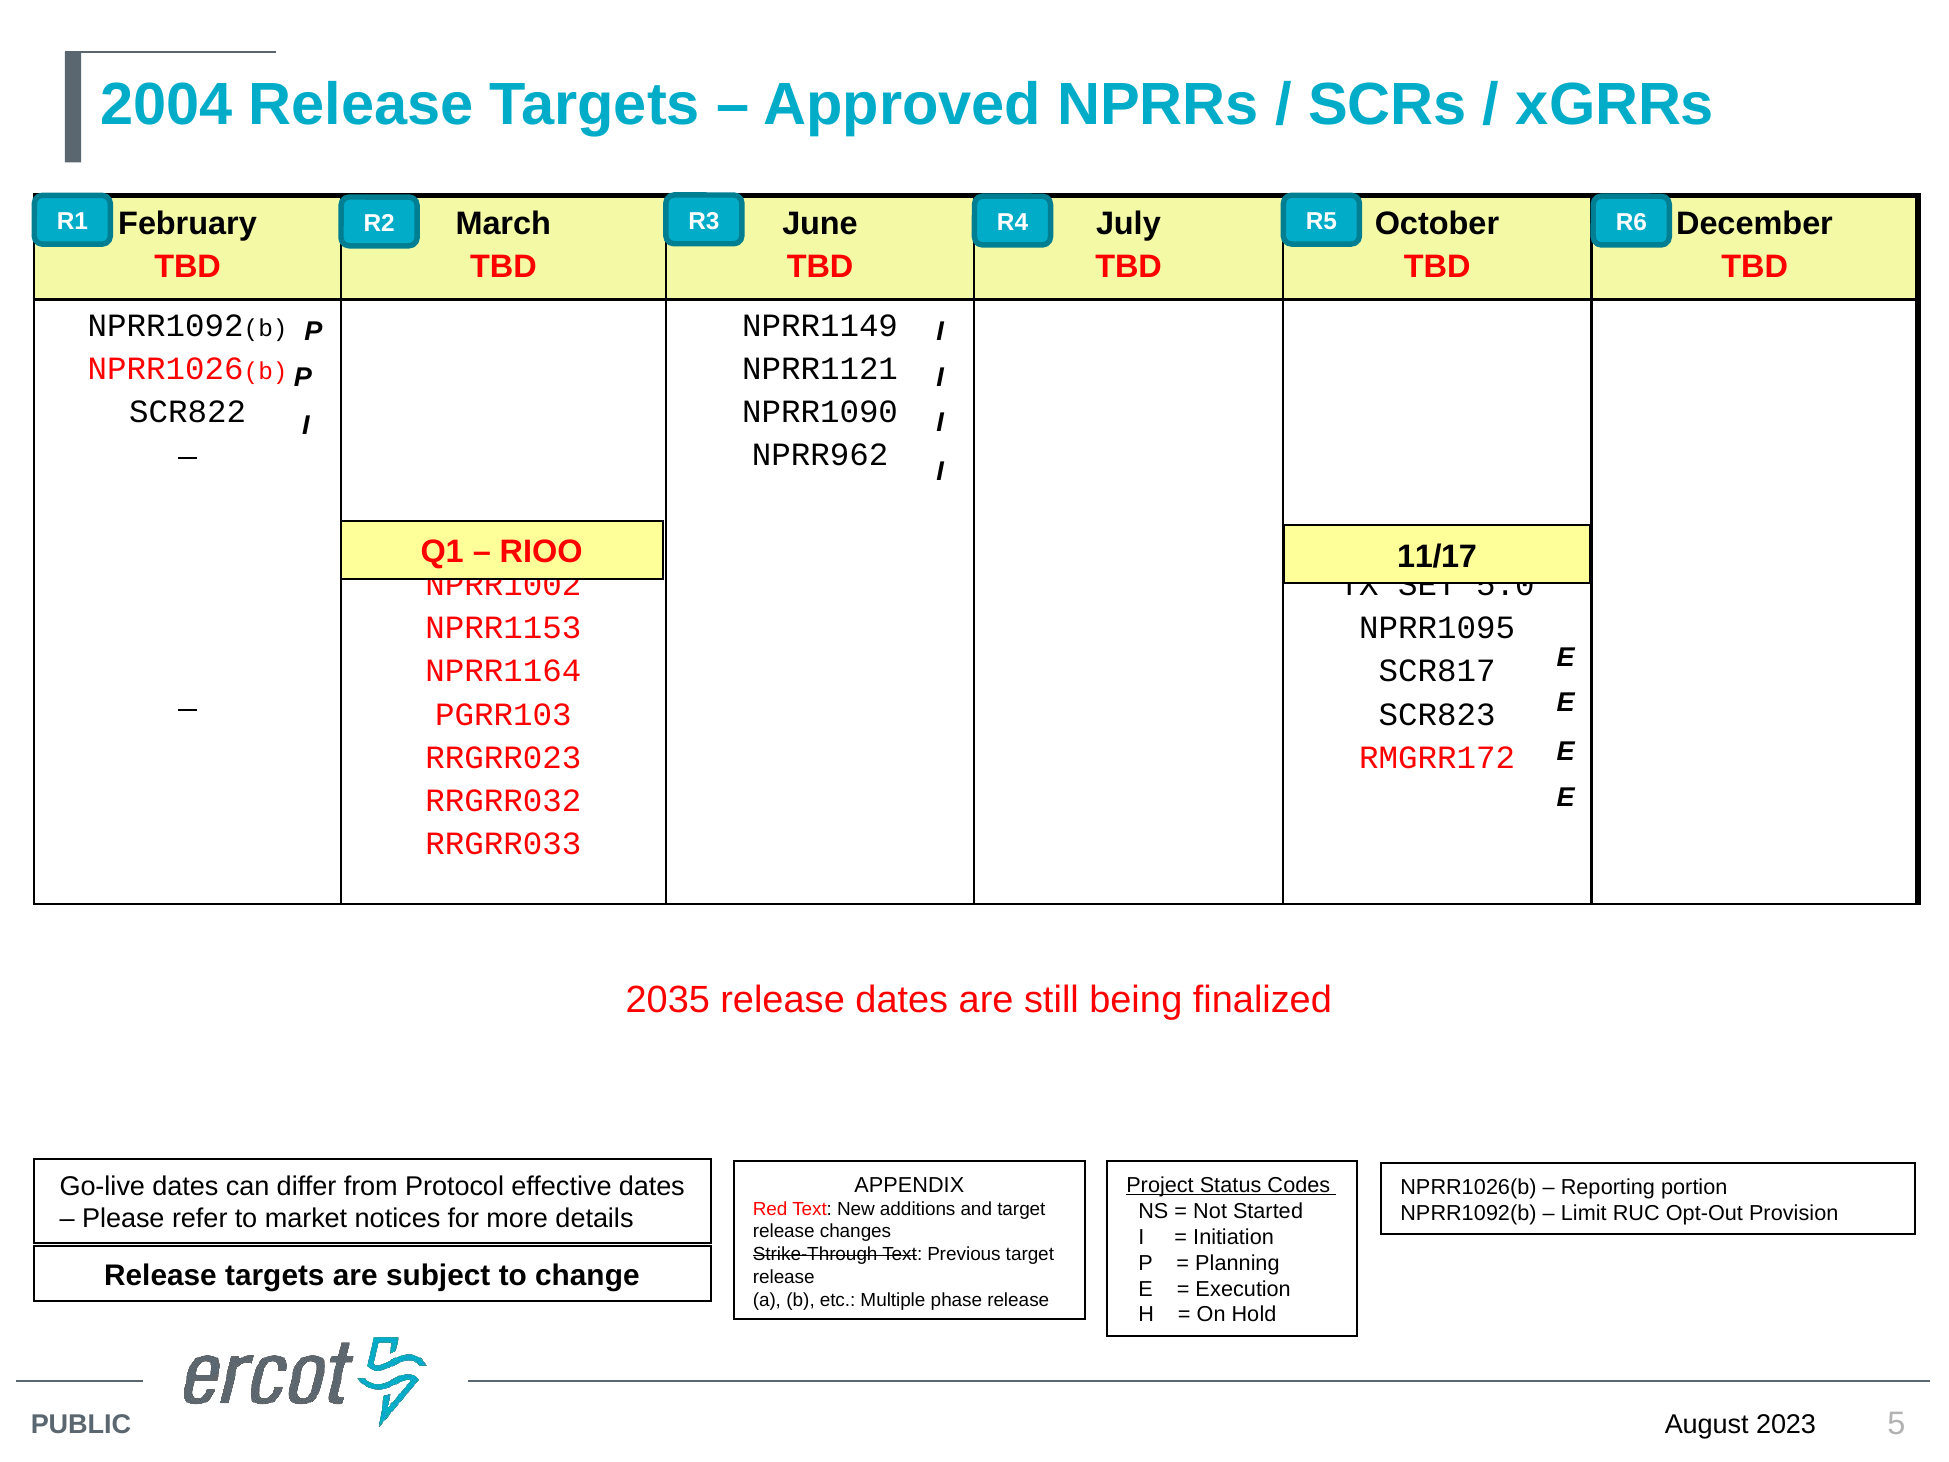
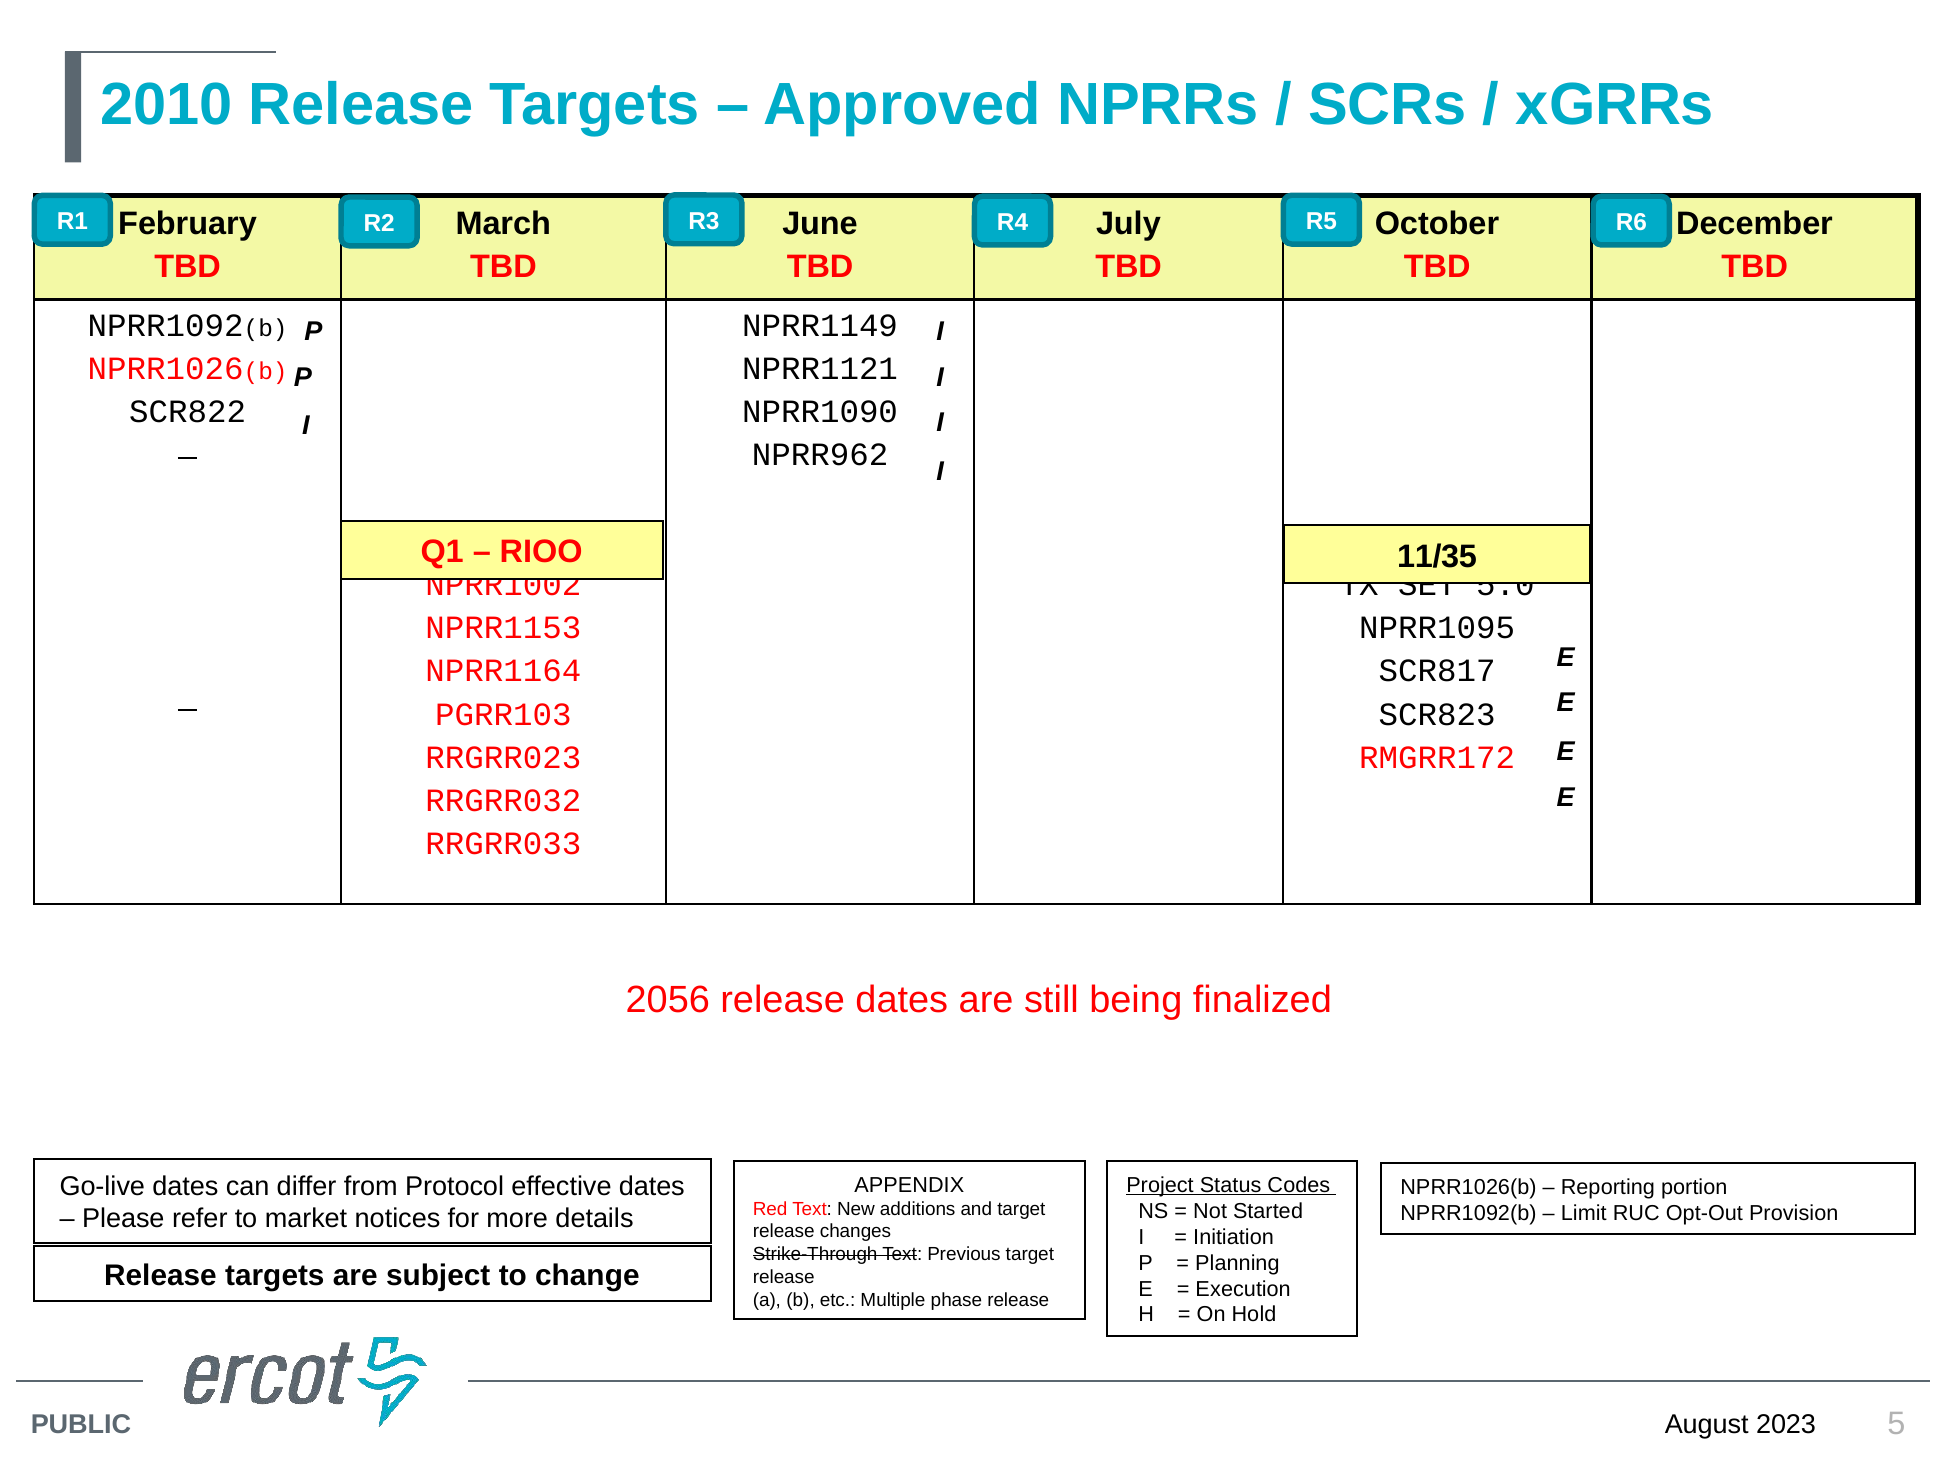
2004: 2004 -> 2010
11/17: 11/17 -> 11/35
2035: 2035 -> 2056
